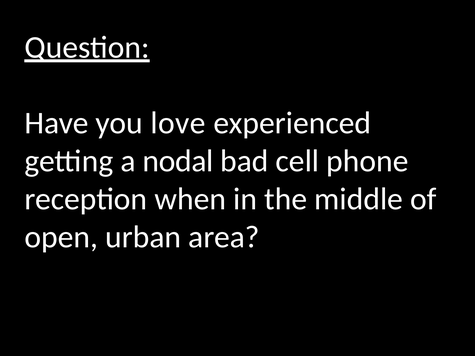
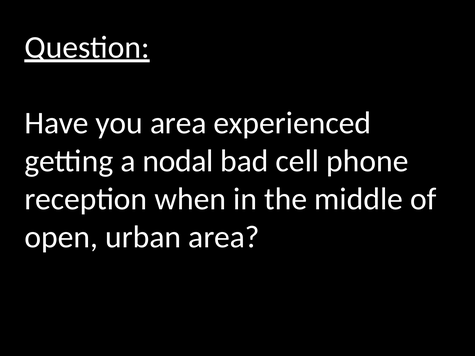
you love: love -> area
